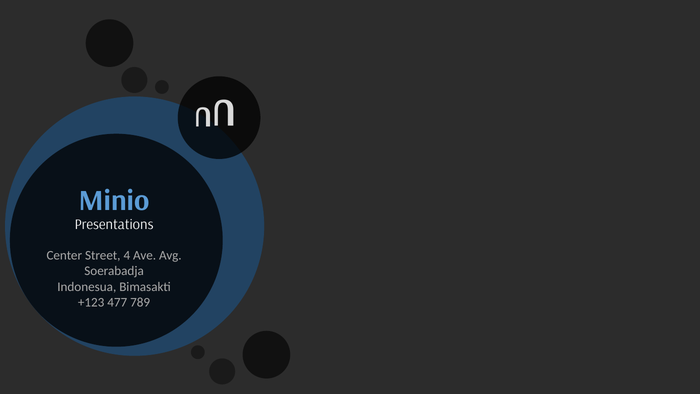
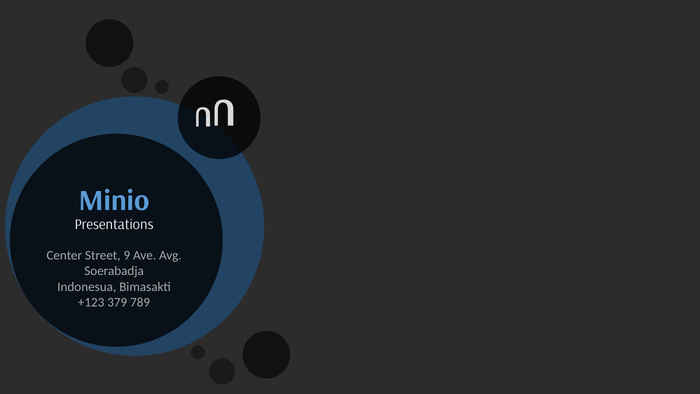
4: 4 -> 9
477: 477 -> 379
